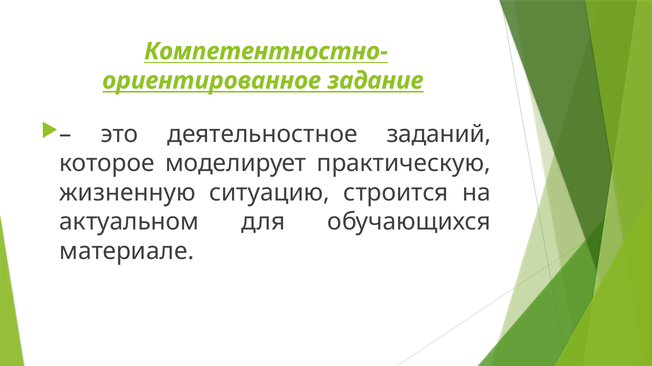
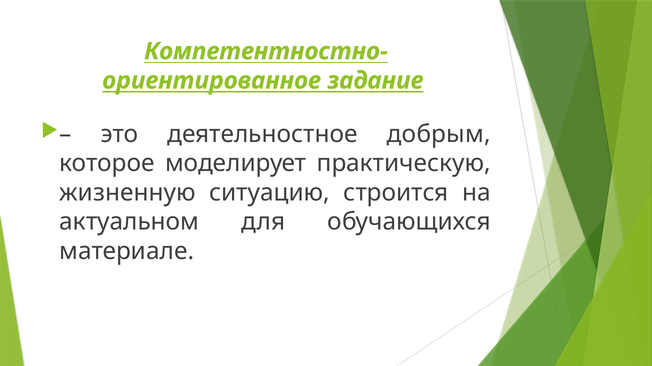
заданий: заданий -> добрым
